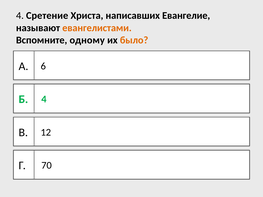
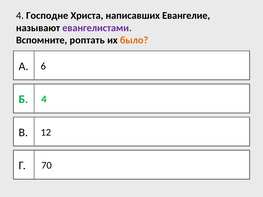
Сретение: Сретение -> Господне
евангелистами colour: orange -> purple
одному: одному -> роптать
